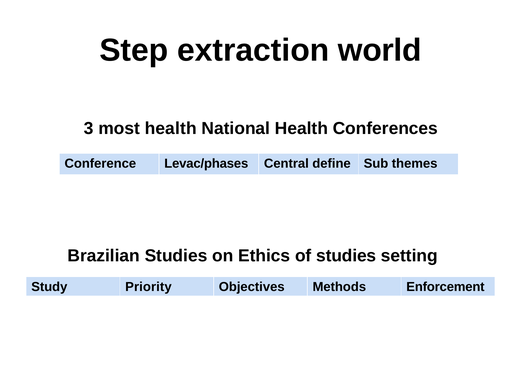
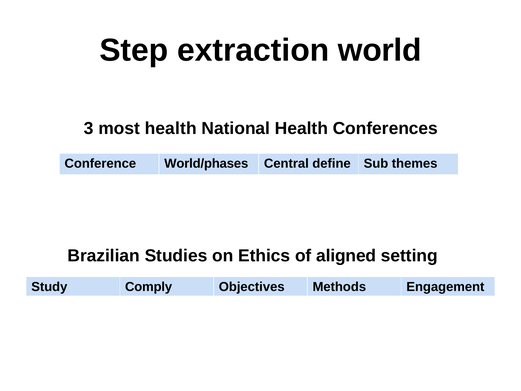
Levac/phases: Levac/phases -> World/phases
of studies: studies -> aligned
Priority: Priority -> Comply
Enforcement: Enforcement -> Engagement
